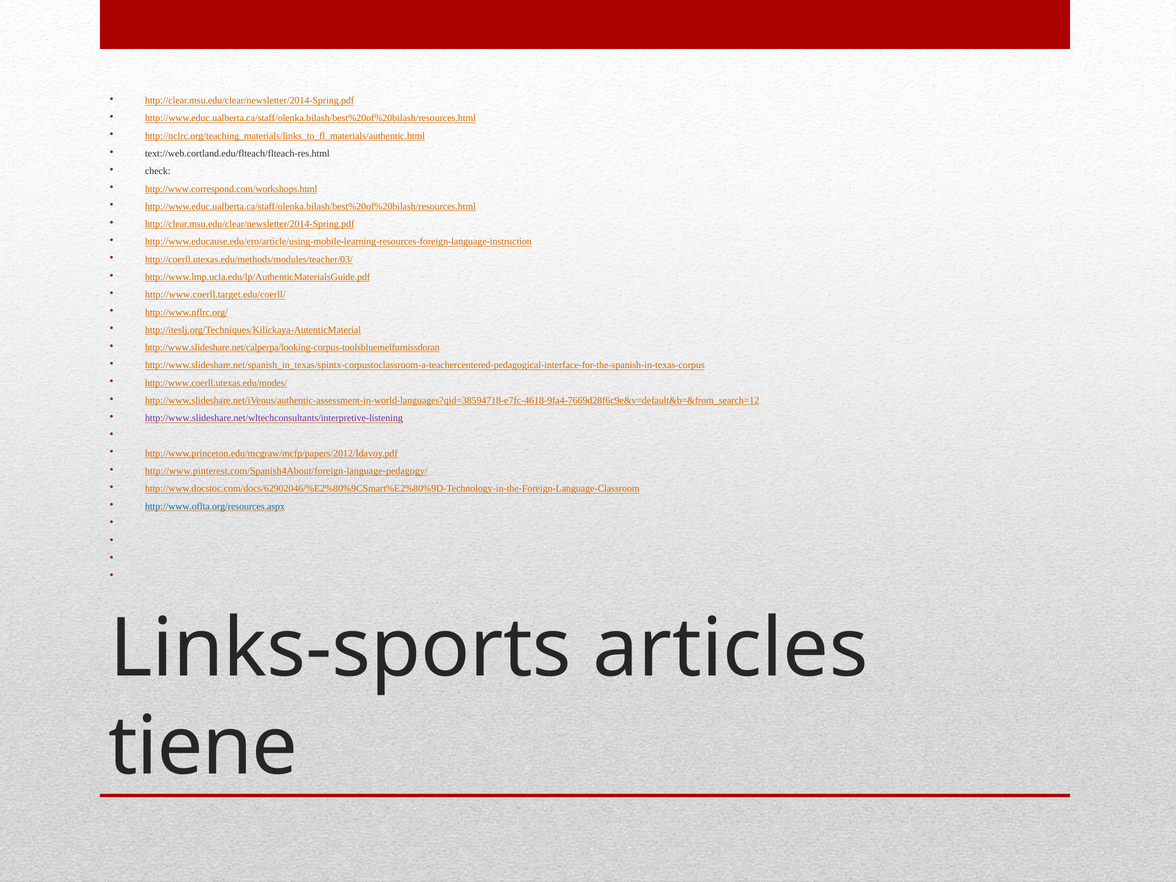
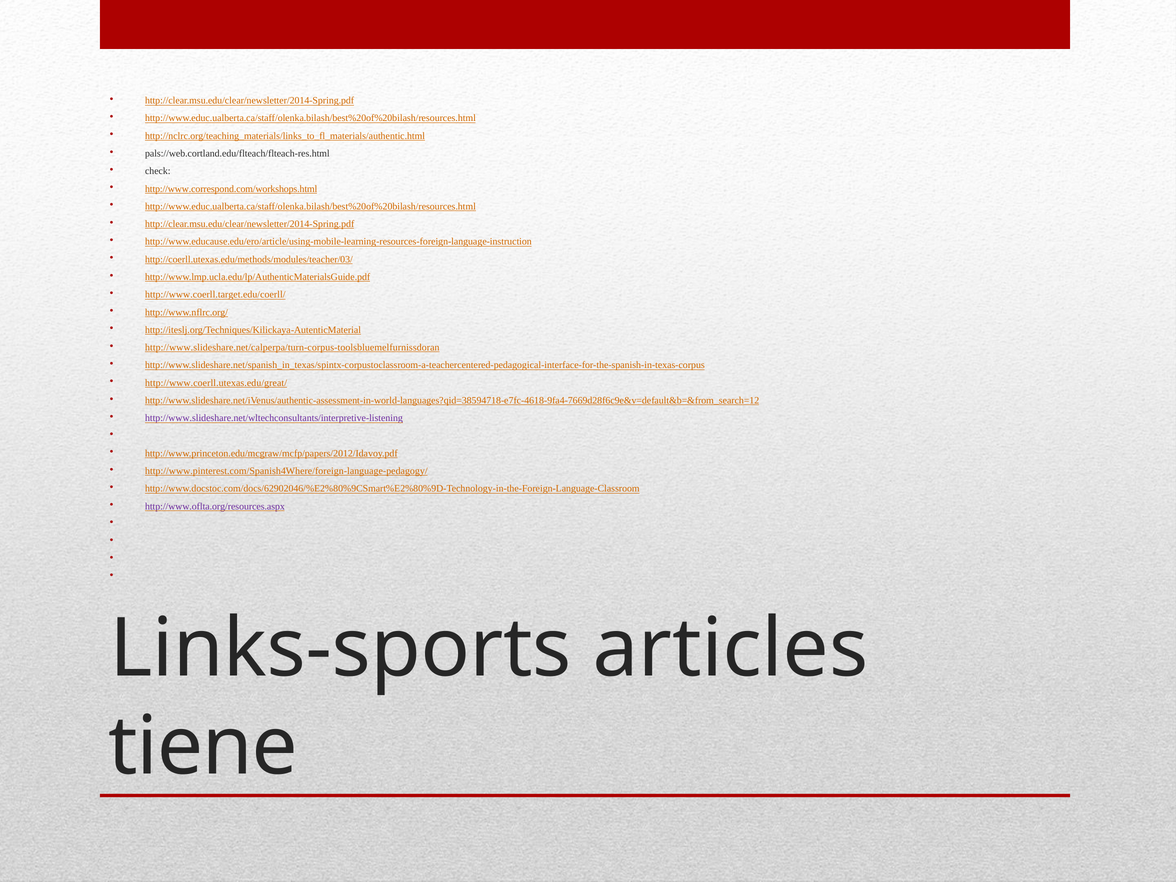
text://web.cortland.edu/flteach/flteach-res.html: text://web.cortland.edu/flteach/flteach-res.html -> pals://web.cortland.edu/flteach/flteach-res.html
http://www.slideshare.net/calperpa/looking-corpus-toolsbluemelfurnissdoran: http://www.slideshare.net/calperpa/looking-corpus-toolsbluemelfurnissdoran -> http://www.slideshare.net/calperpa/turn-corpus-toolsbluemelfurnissdoran
http://www.coerll.utexas.edu/modes/: http://www.coerll.utexas.edu/modes/ -> http://www.coerll.utexas.edu/great/
http://www.pinterest.com/Spanish4About/foreign-language-pedagogy/: http://www.pinterest.com/Spanish4About/foreign-language-pedagogy/ -> http://www.pinterest.com/Spanish4Where/foreign-language-pedagogy/
http://www.oflta.org/resources.aspx colour: blue -> purple
